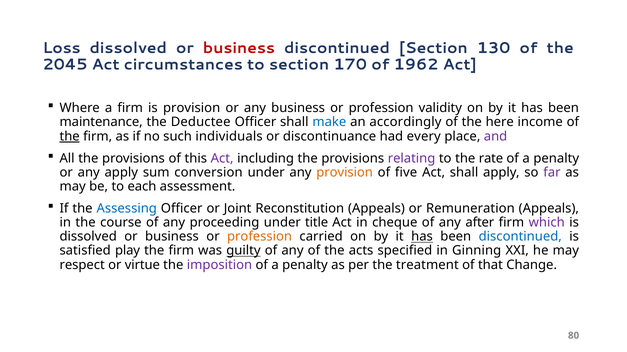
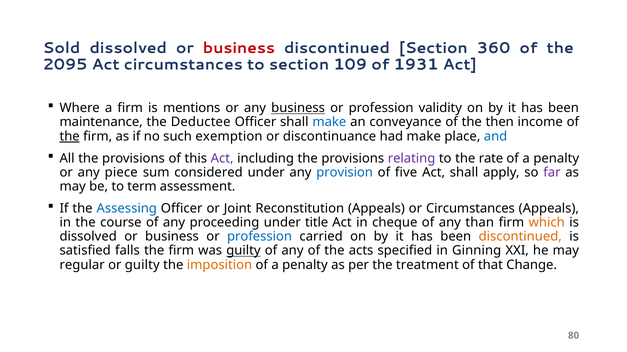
Loss: Loss -> Sold
130: 130 -> 360
2045: 2045 -> 2095
170: 170 -> 109
1962: 1962 -> 1931
is provision: provision -> mentions
business at (298, 108) underline: none -> present
accordingly: accordingly -> conveyance
here: here -> then
individuals: individuals -> exemption
had every: every -> make
and colour: purple -> blue
any apply: apply -> piece
conversion: conversion -> considered
provision at (345, 173) colour: orange -> blue
each: each -> term
or Remuneration: Remuneration -> Circumstances
after: after -> than
which colour: purple -> orange
profession at (260, 237) colour: orange -> blue
has at (422, 237) underline: present -> none
discontinued at (520, 237) colour: blue -> orange
play: play -> falls
respect: respect -> regular
or virtue: virtue -> guilty
imposition colour: purple -> orange
